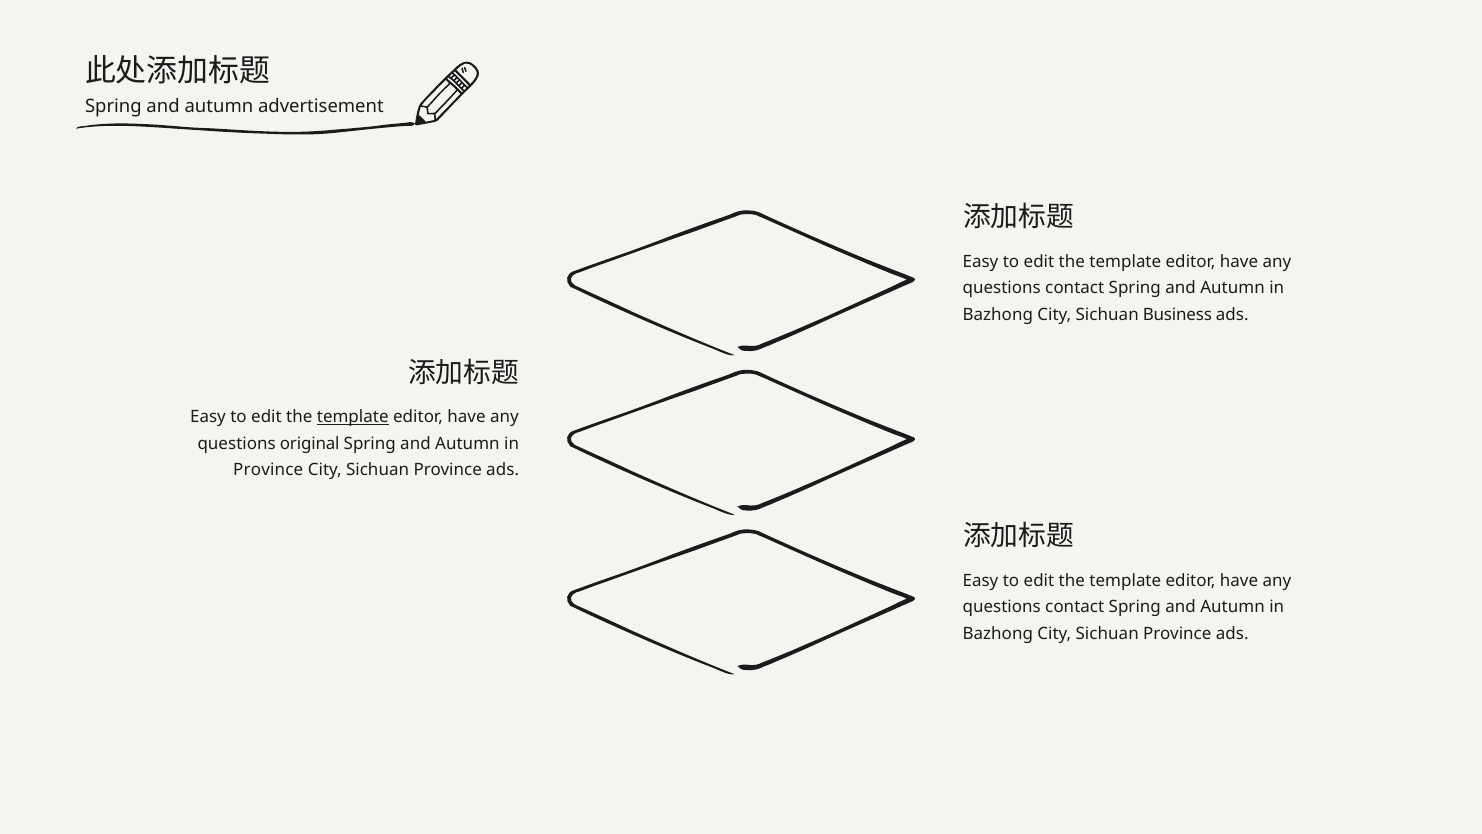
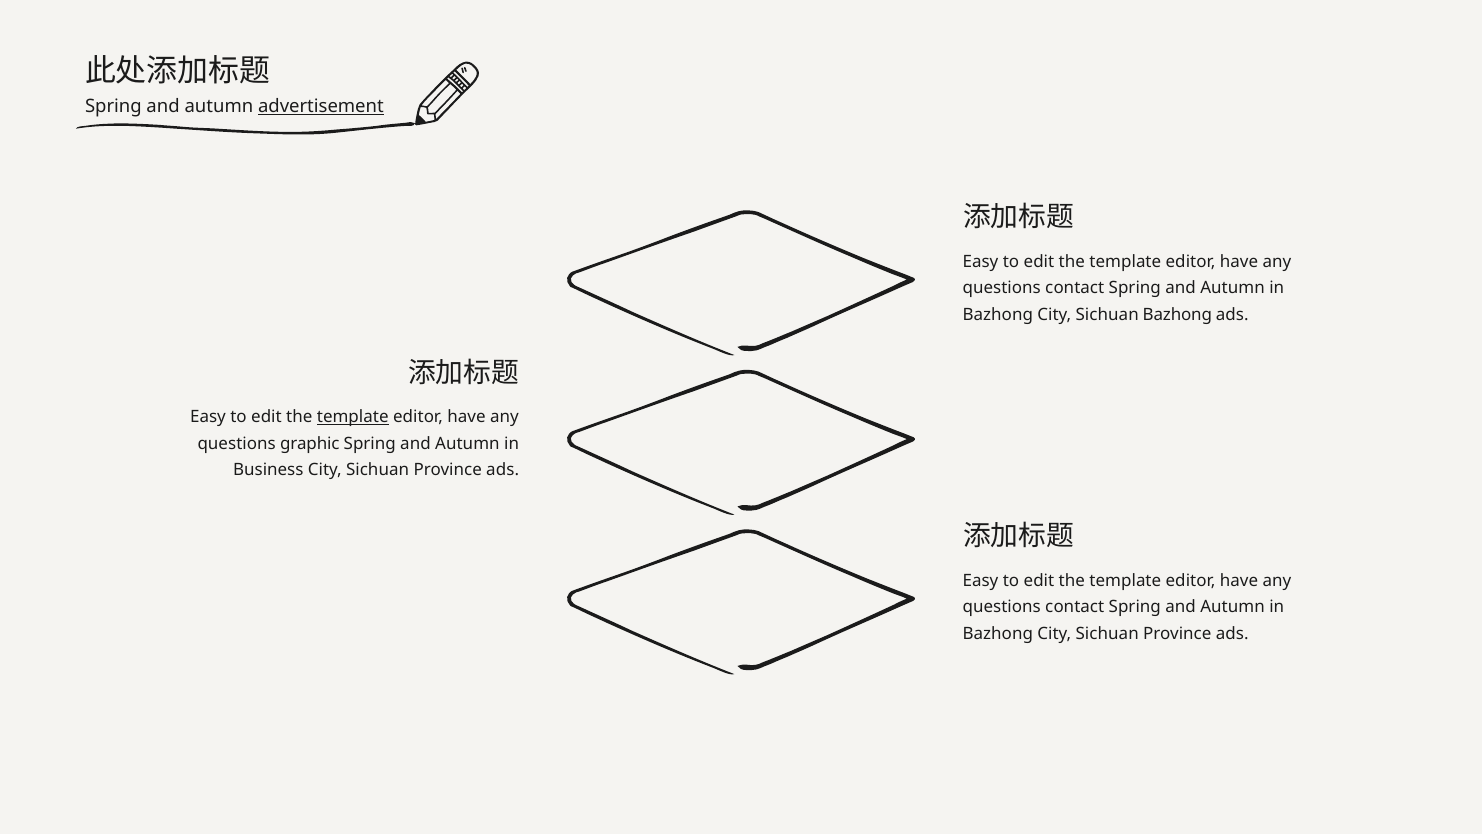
advertisement underline: none -> present
Sichuan Business: Business -> Bazhong
original: original -> graphic
Province at (268, 470): Province -> Business
